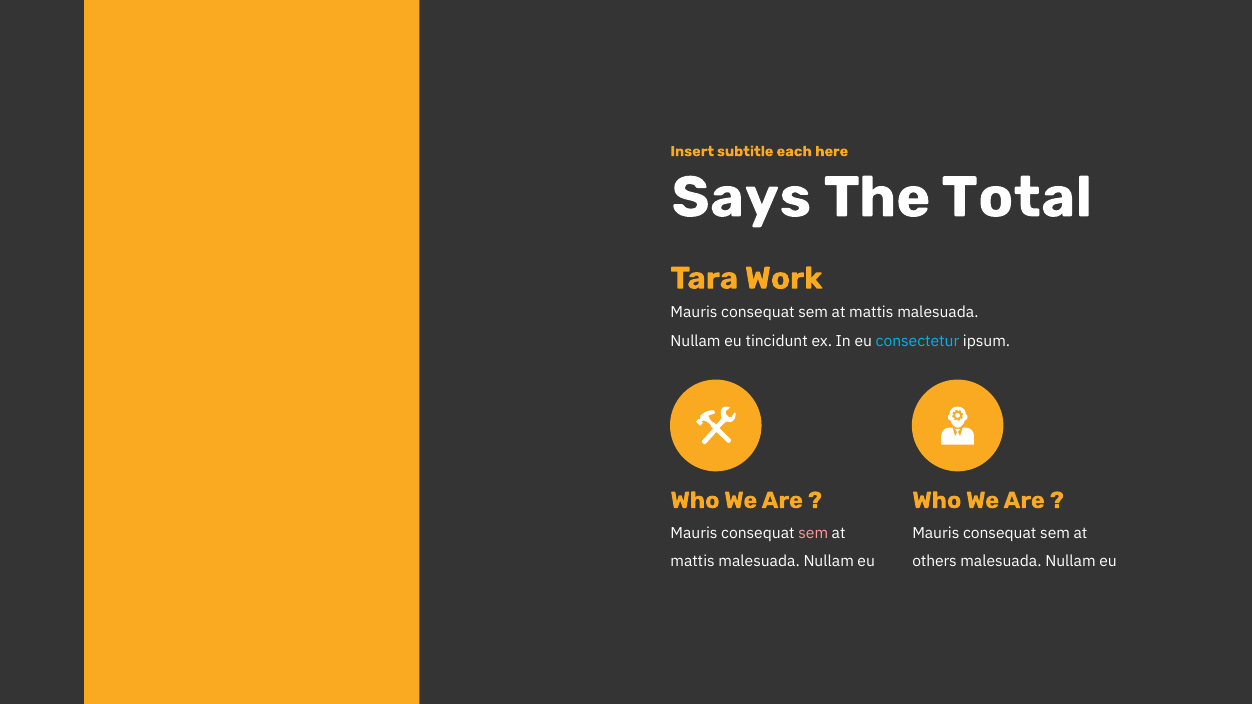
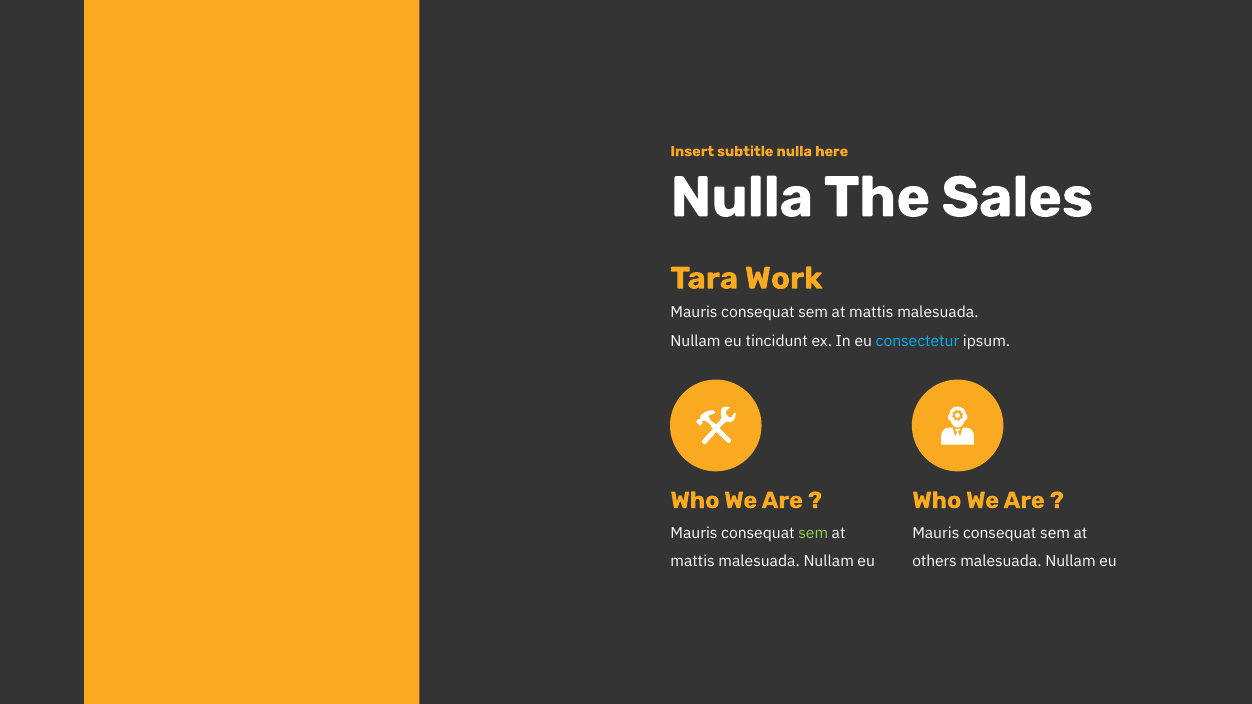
subtitle each: each -> nulla
Says at (741, 198): Says -> Nulla
Total: Total -> Sales
sem at (813, 533) colour: pink -> light green
